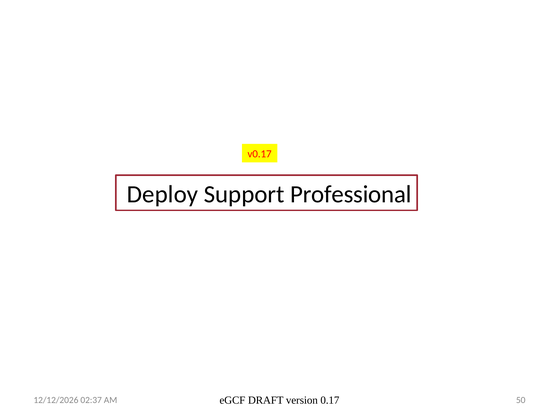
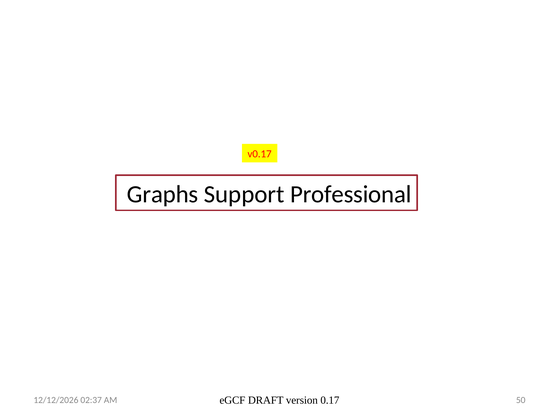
Deploy: Deploy -> Graphs
